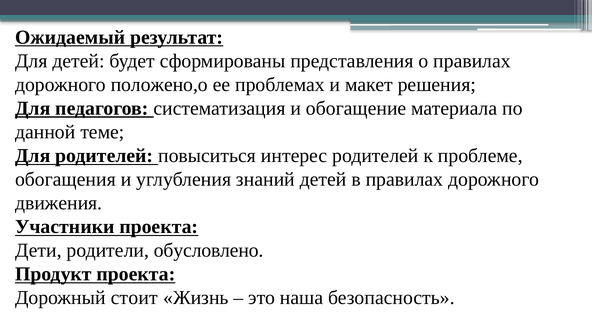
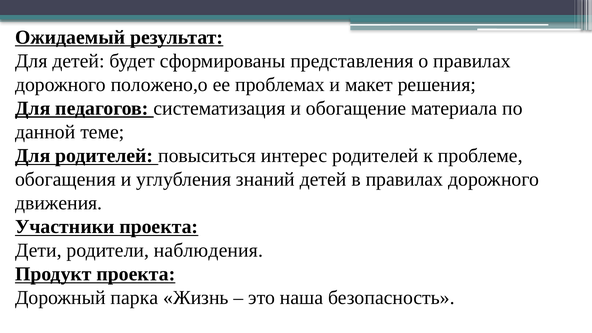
обусловлено: обусловлено -> наблюдения
стоит: стоит -> парка
